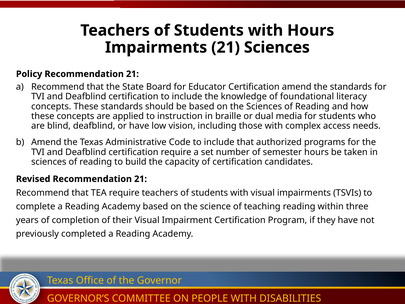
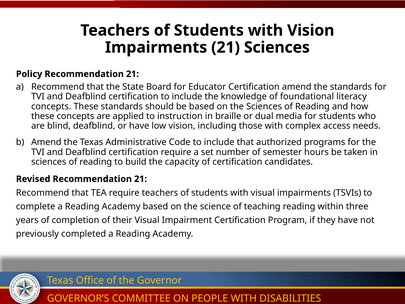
with Hours: Hours -> Vision
